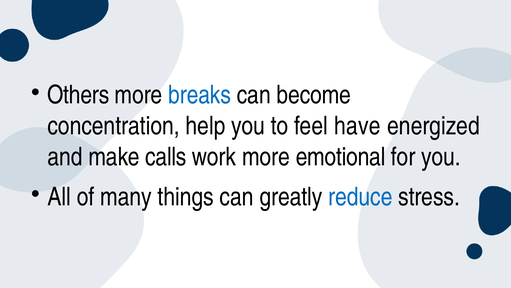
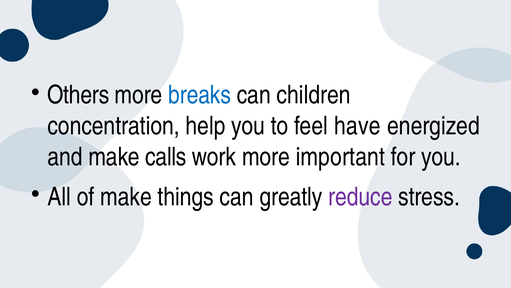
become: become -> children
emotional: emotional -> important
of many: many -> make
reduce colour: blue -> purple
